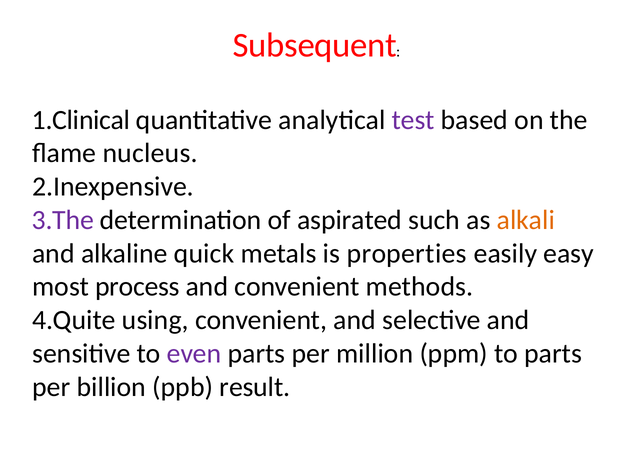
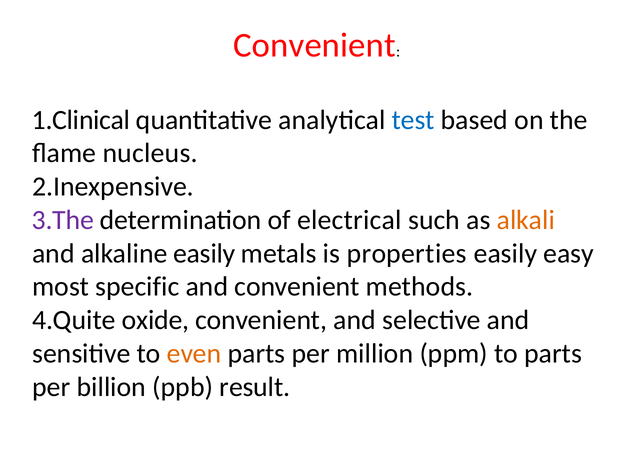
Subsequent at (315, 45): Subsequent -> Convenient
test colour: purple -> blue
aspirated: aspirated -> electrical
alkaline quick: quick -> easily
process: process -> specific
using: using -> oxide
even colour: purple -> orange
